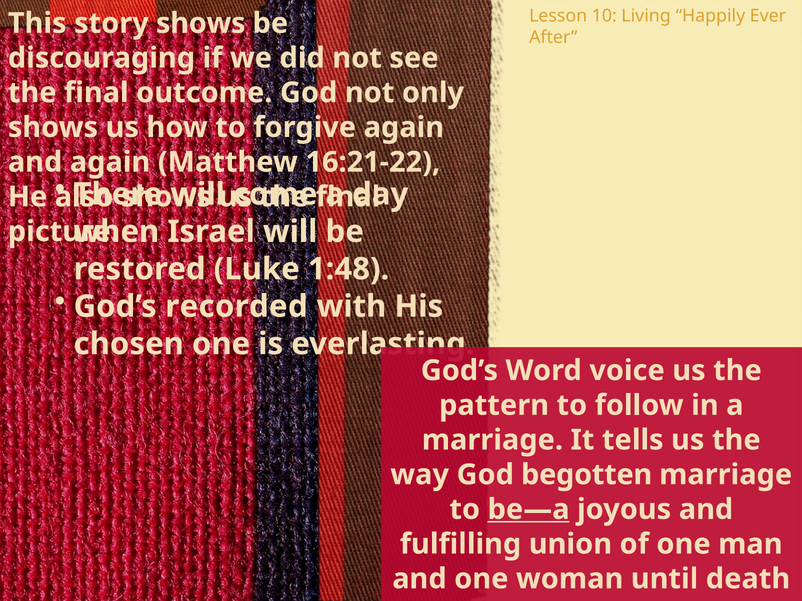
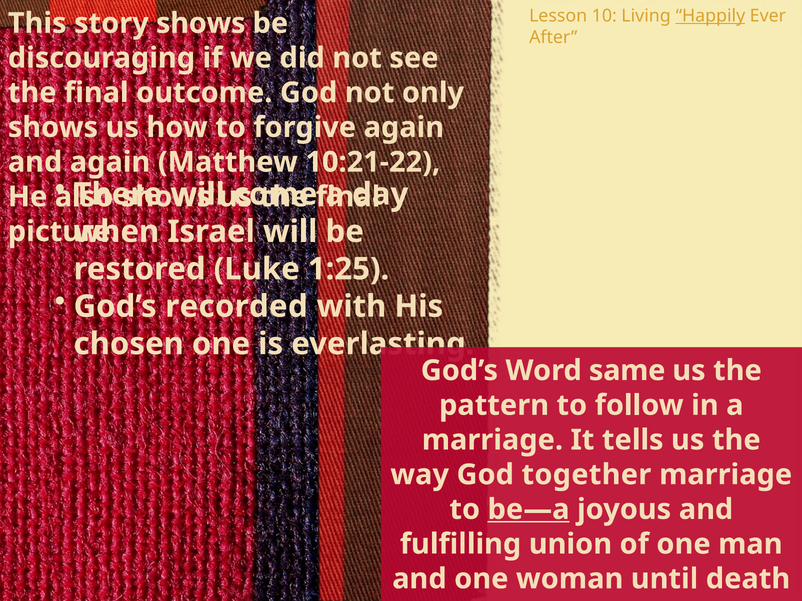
Happily underline: none -> present
16:21-22: 16:21-22 -> 10:21-22
1:48: 1:48 -> 1:25
voice: voice -> same
begotten: begotten -> together
